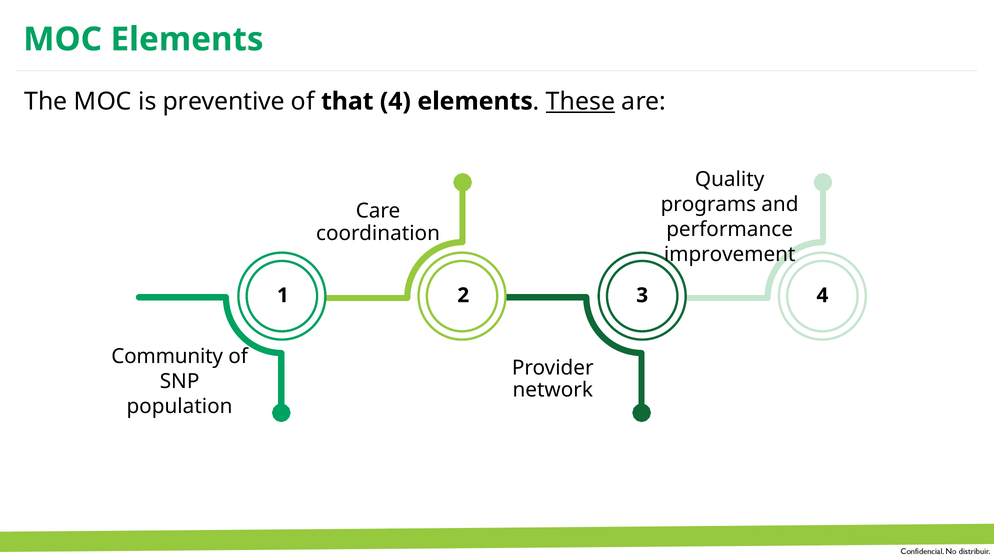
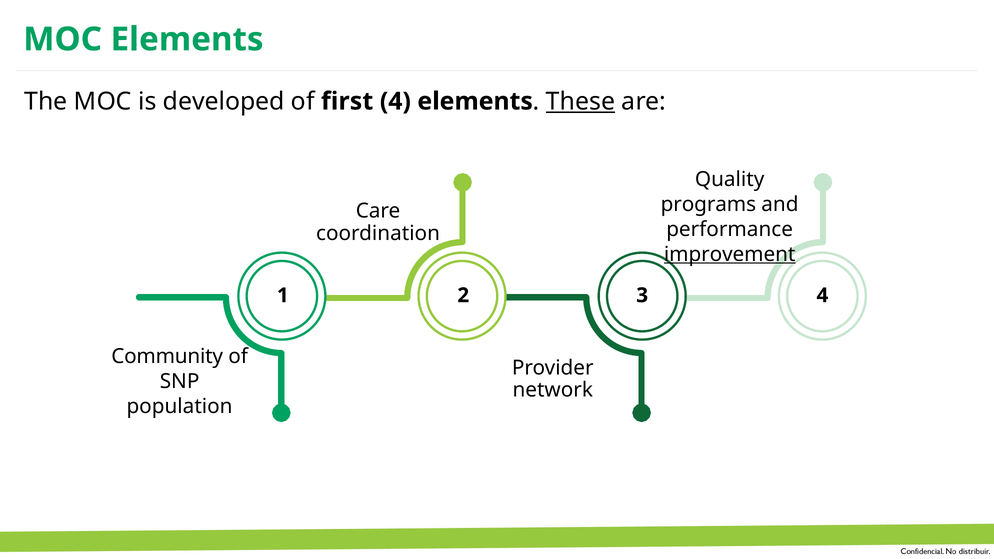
preventive: preventive -> developed
that: that -> first
improvement underline: none -> present
